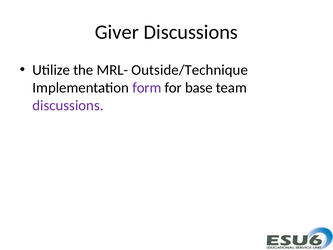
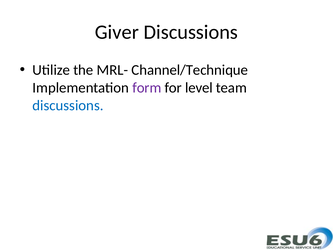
Outside/Technique: Outside/Technique -> Channel/Technique
base: base -> level
discussions at (68, 105) colour: purple -> blue
